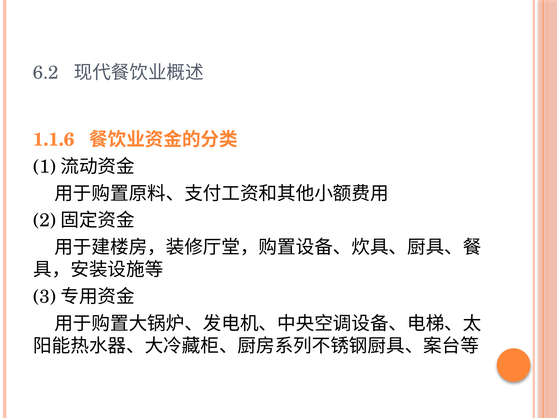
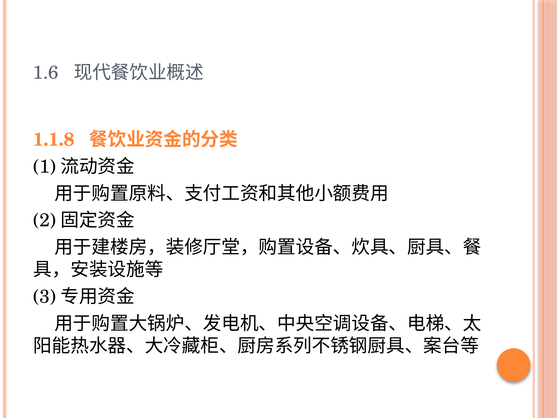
6.2: 6.2 -> 1.6
1.1.6: 1.1.6 -> 1.1.8
